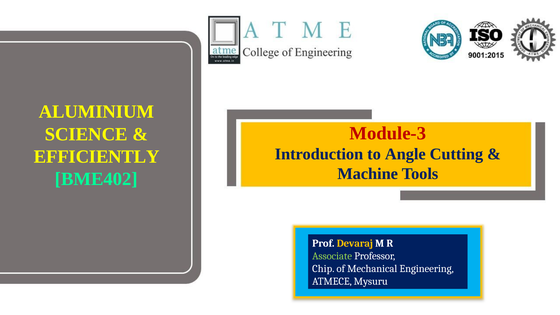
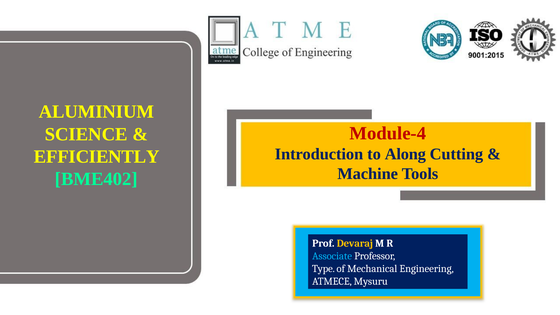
Module-3: Module-3 -> Module-4
Angle: Angle -> Along
Associate colour: light green -> light blue
Chip: Chip -> Type
